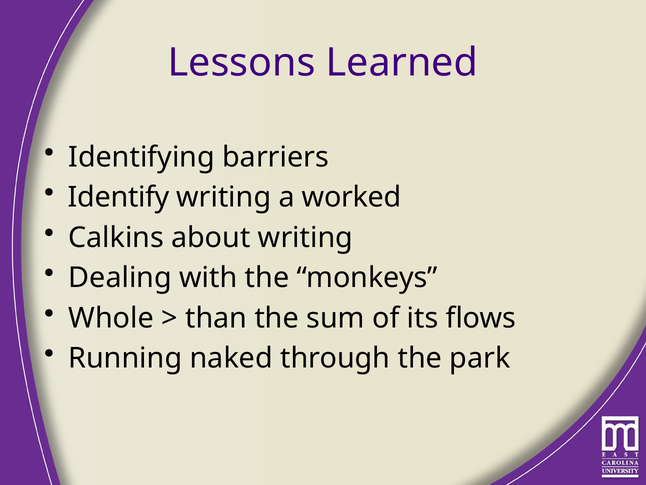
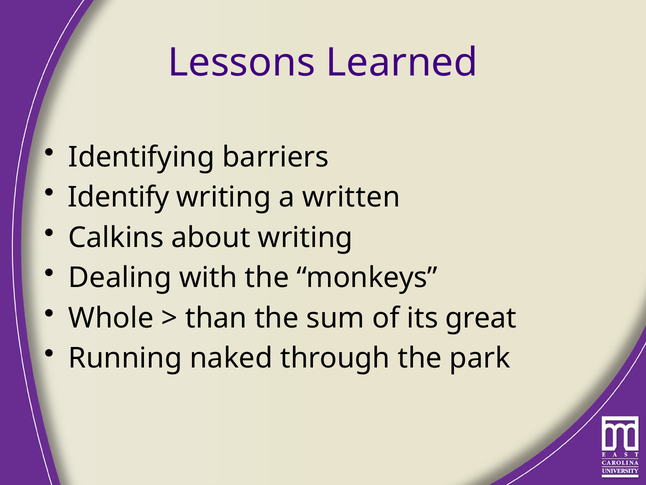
worked: worked -> written
flows: flows -> great
